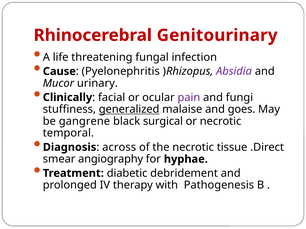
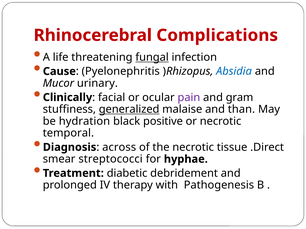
Genitourinary: Genitourinary -> Complications
fungal underline: none -> present
Absidia colour: purple -> blue
fungi: fungi -> gram
goes: goes -> than
gangrene: gangrene -> hydration
surgical: surgical -> positive
angiography: angiography -> streptococci
